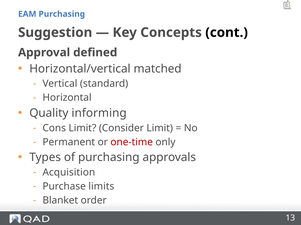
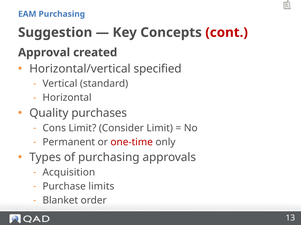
cont colour: black -> red
defined: defined -> created
matched: matched -> specified
informing: informing -> purchases
